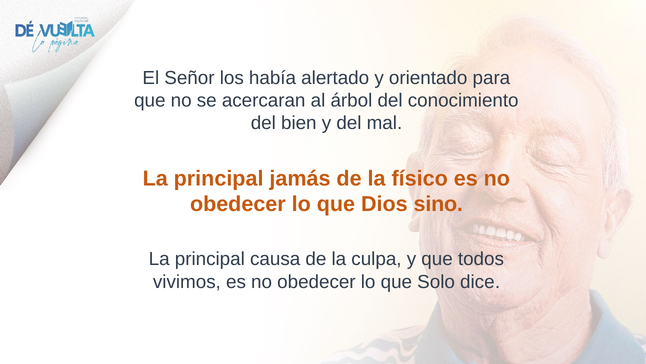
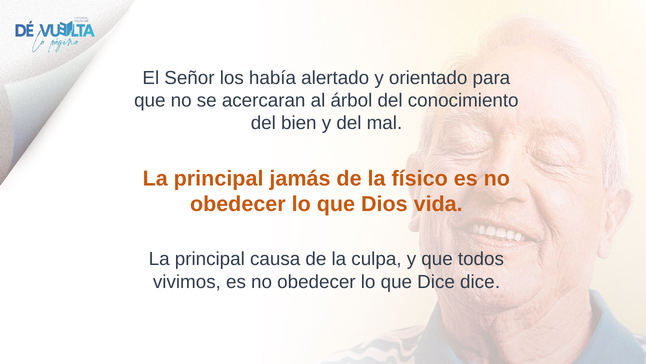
sino: sino -> vida
que Solo: Solo -> Dice
